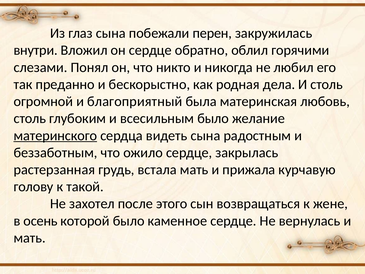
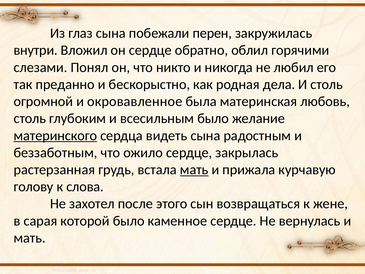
благоприятный: благоприятный -> окровавленное
мать at (194, 170) underline: none -> present
такой: такой -> слова
осень: осень -> сарая
